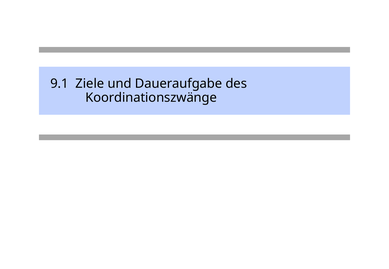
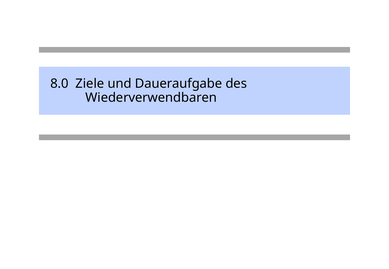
9.1: 9.1 -> 8.0
Koordinationszwänge: Koordinationszwänge -> Wiederverwendbaren
